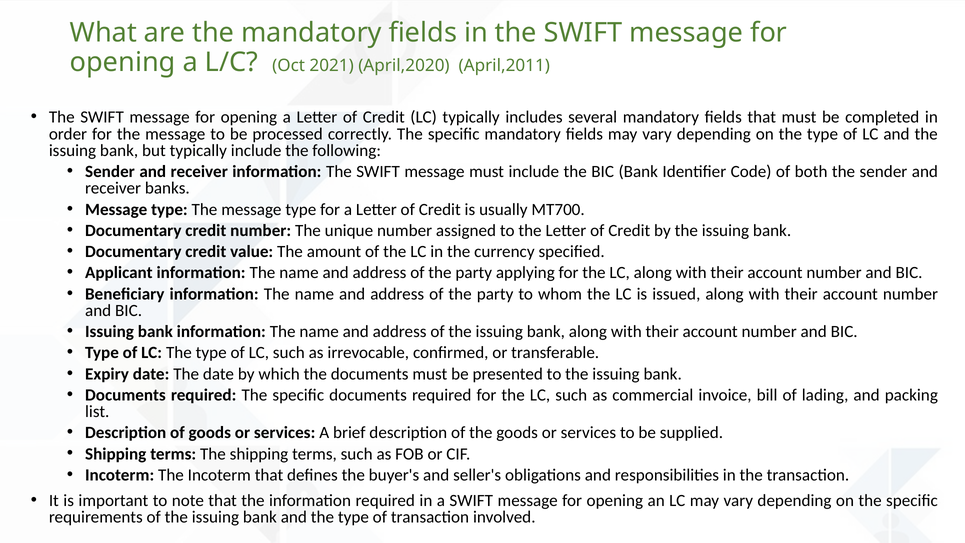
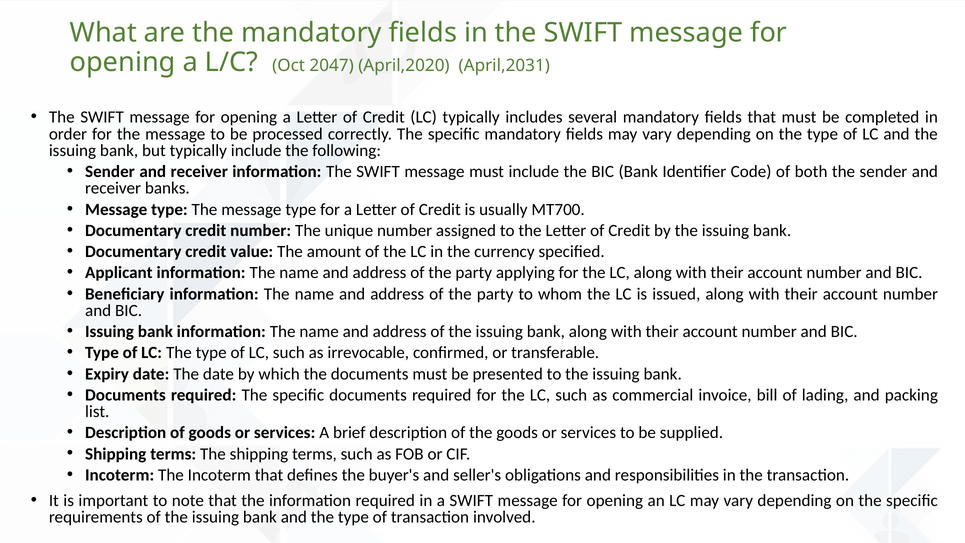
2021: 2021 -> 2047
April,2011: April,2011 -> April,2031
